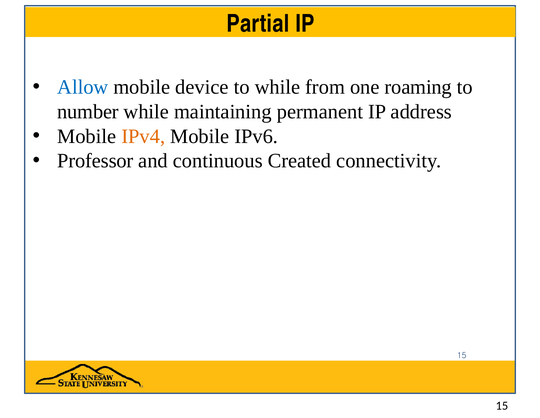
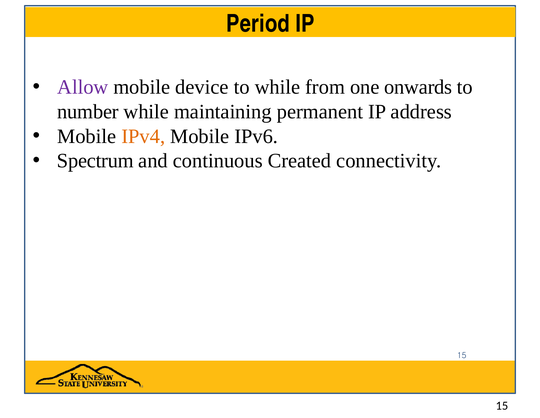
Partial: Partial -> Period
Allow colour: blue -> purple
roaming: roaming -> onwards
Professor: Professor -> Spectrum
